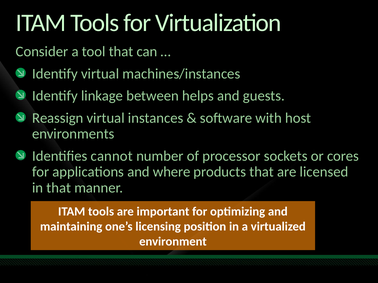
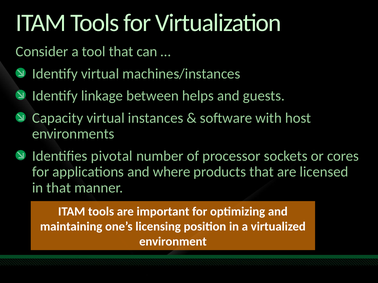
Reassign: Reassign -> Capacity
cannot: cannot -> pivotal
